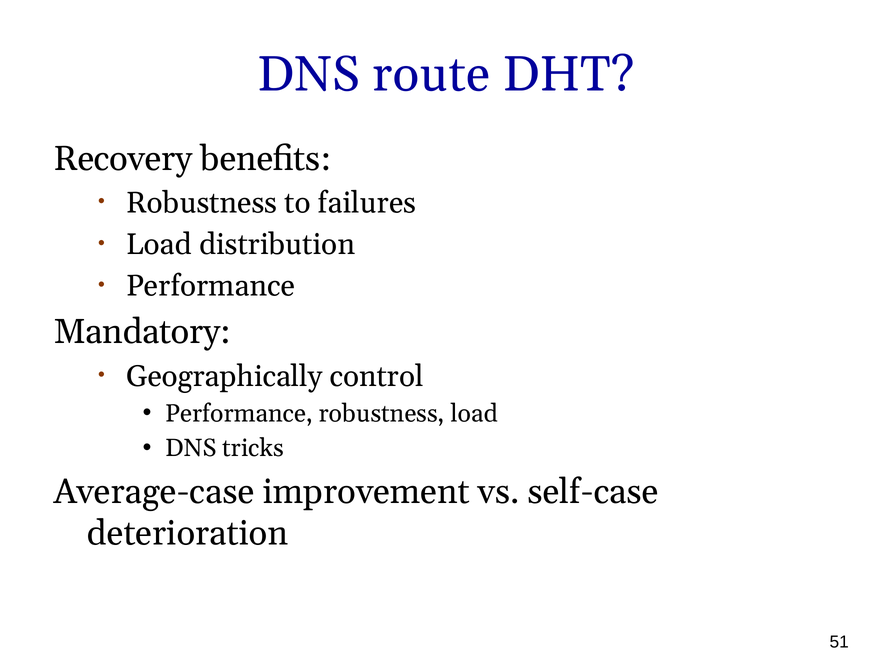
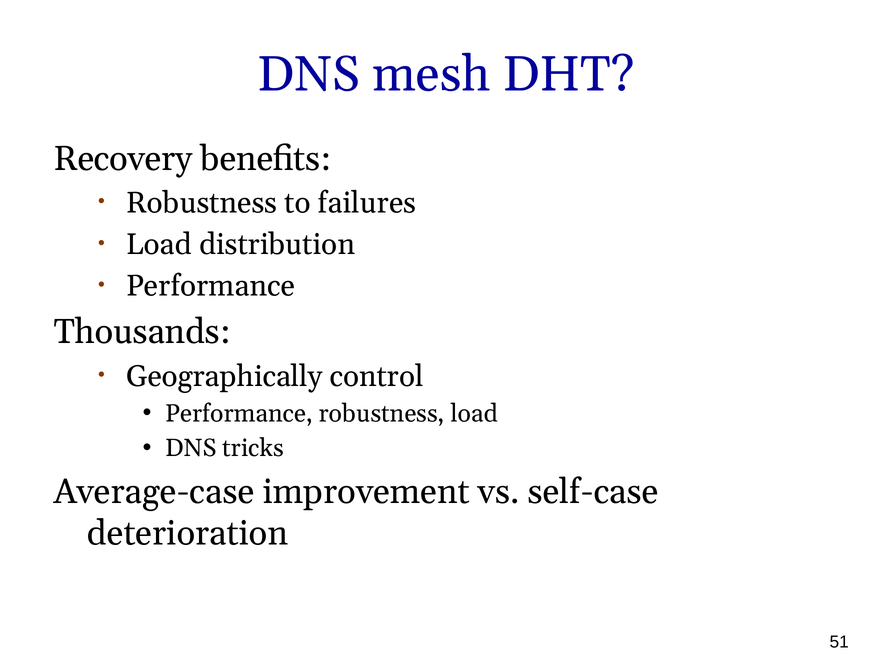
route: route -> mesh
Mandatory: Mandatory -> Thousands
